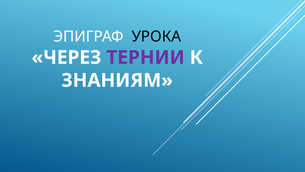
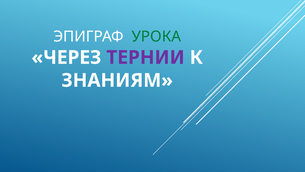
УРОКА colour: black -> green
